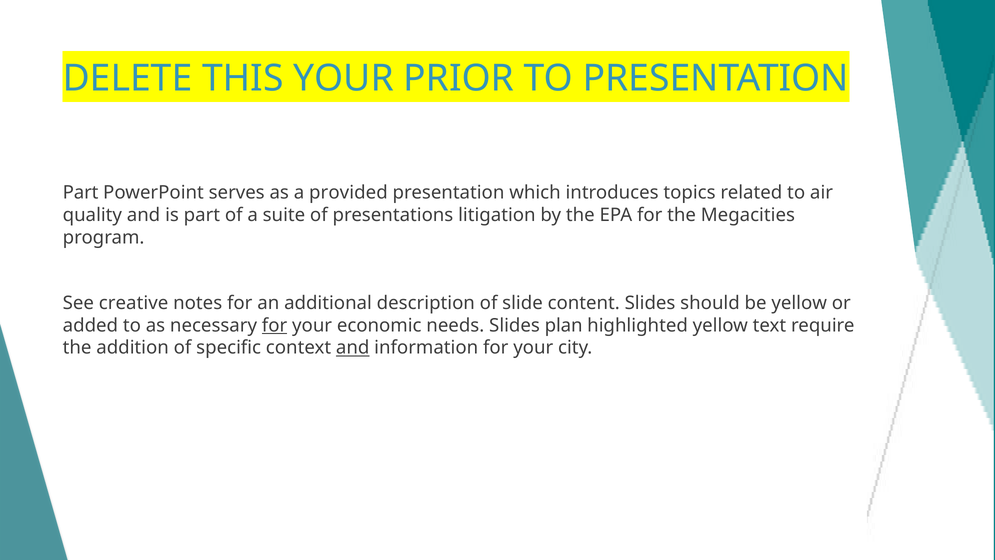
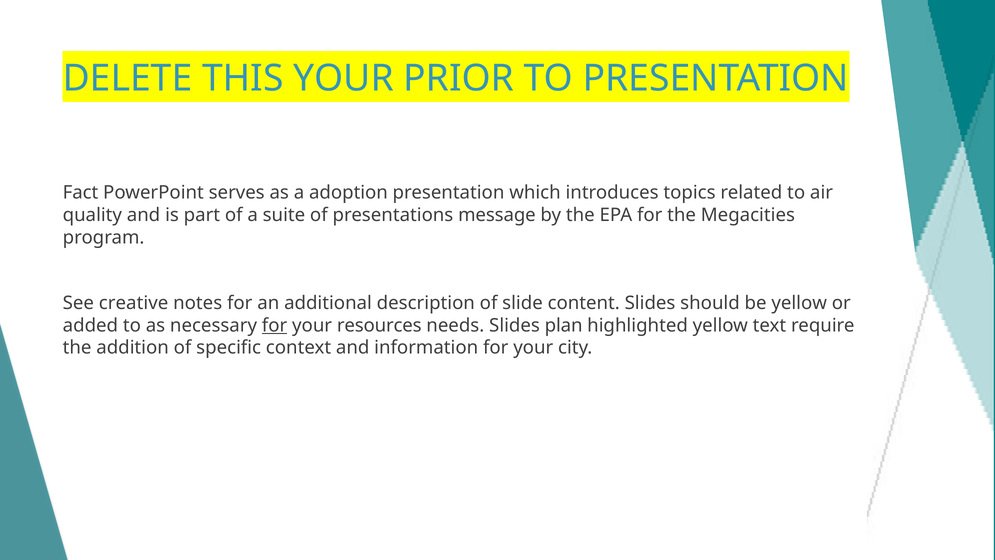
Part at (81, 193): Part -> Fact
provided: provided -> adoption
litigation: litigation -> message
economic: economic -> resources
and at (353, 348) underline: present -> none
